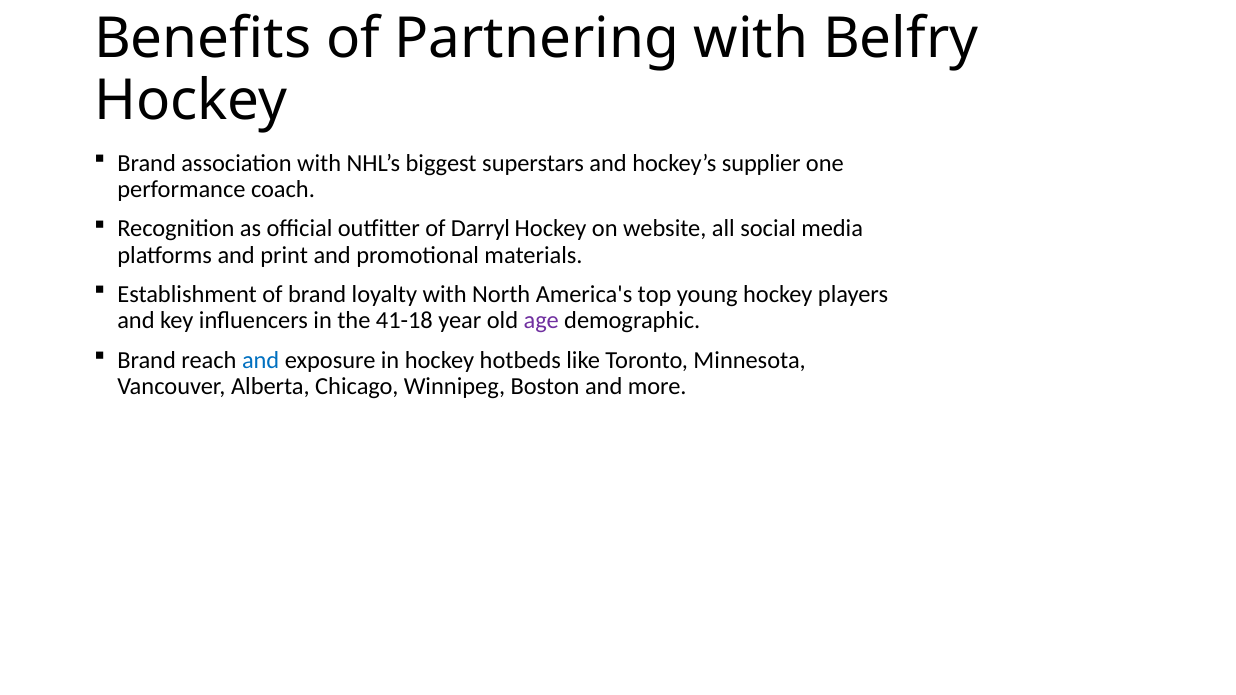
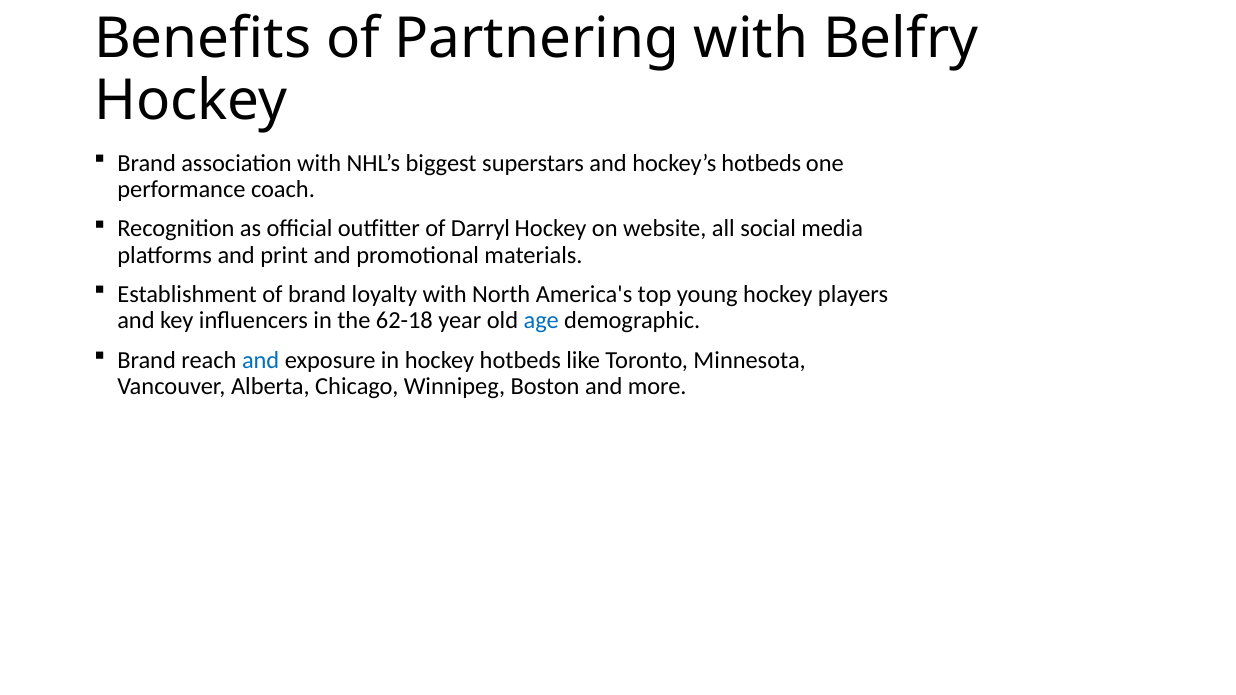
hockey’s supplier: supplier -> hotbeds
41-18: 41-18 -> 62-18
age colour: purple -> blue
